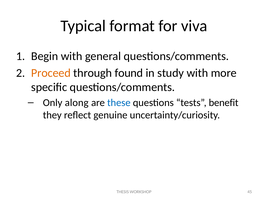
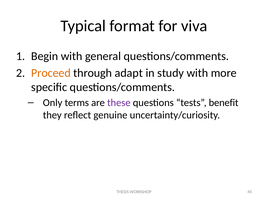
found: found -> adapt
along: along -> terms
these colour: blue -> purple
